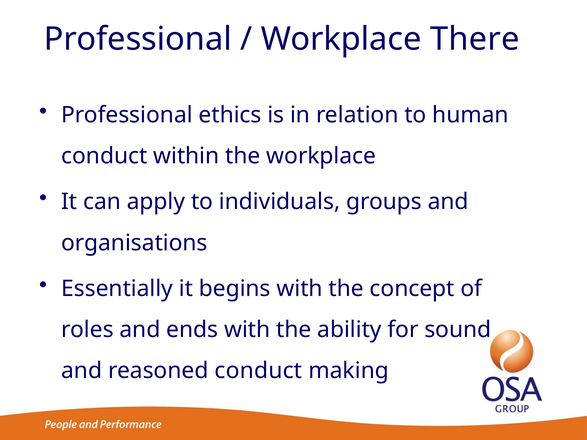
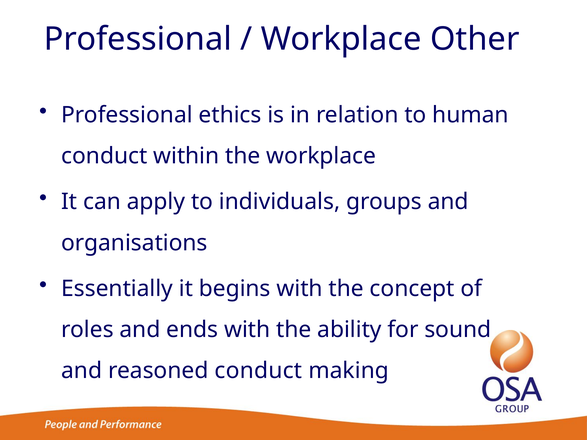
There: There -> Other
